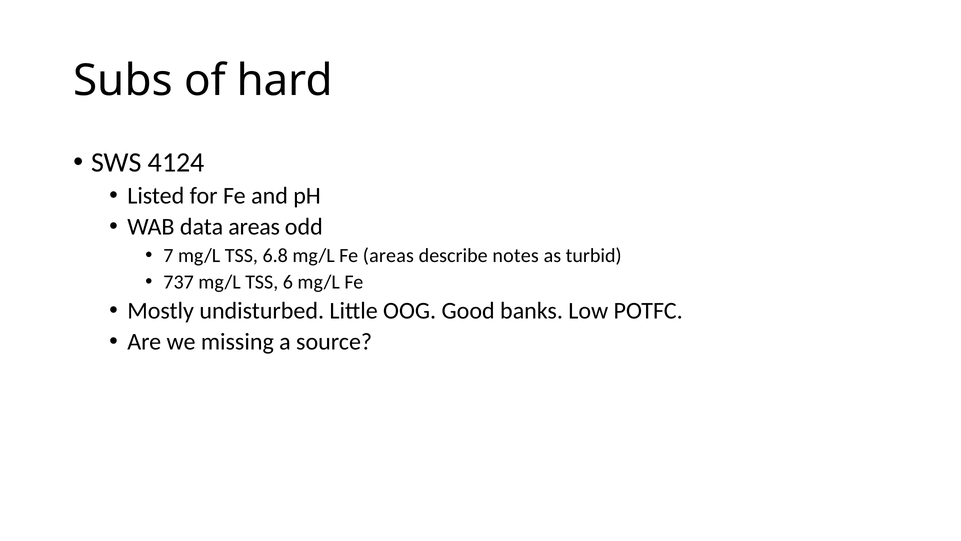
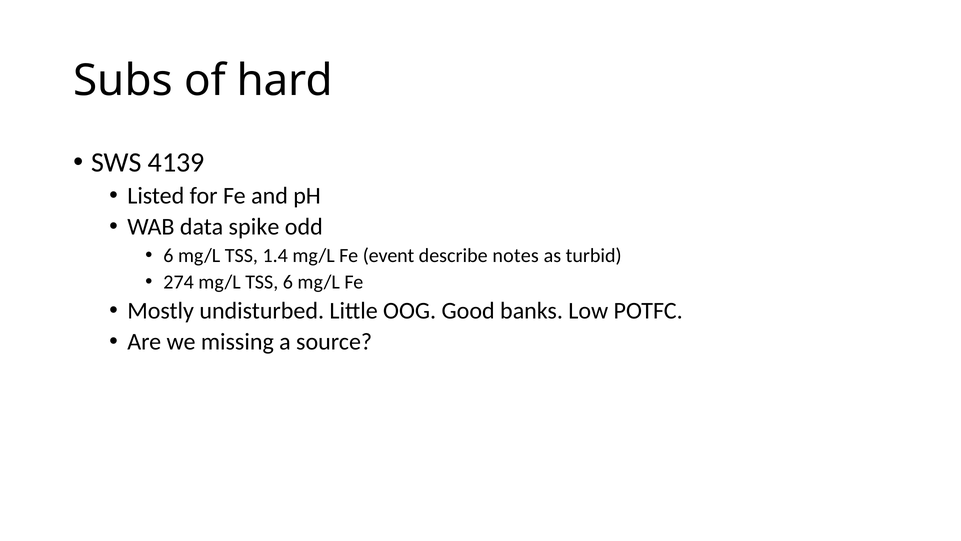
4124: 4124 -> 4139
data areas: areas -> spike
7 at (168, 255): 7 -> 6
6.8: 6.8 -> 1.4
Fe areas: areas -> event
737: 737 -> 274
